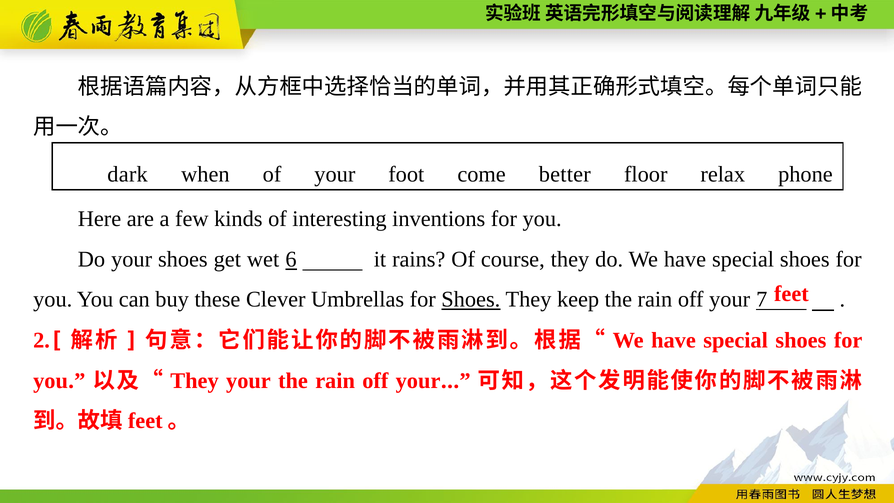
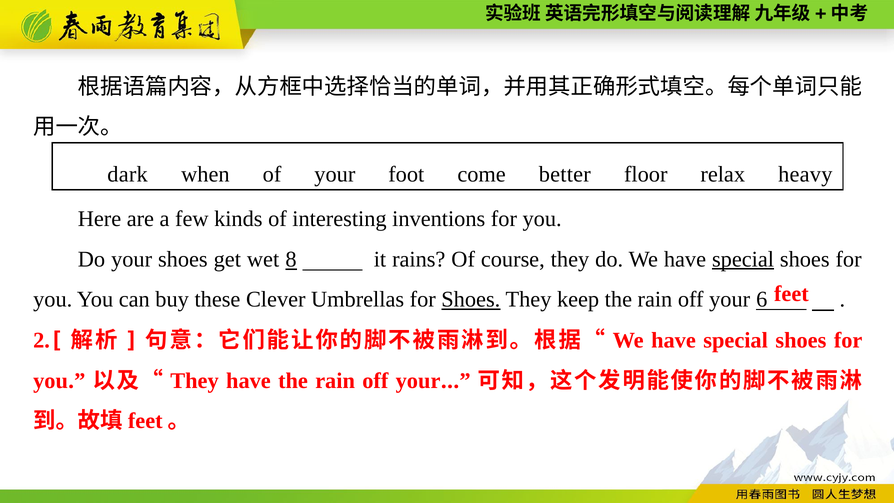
phone: phone -> heavy
6: 6 -> 8
special at (743, 259) underline: none -> present
7: 7 -> 6
They your: your -> have
